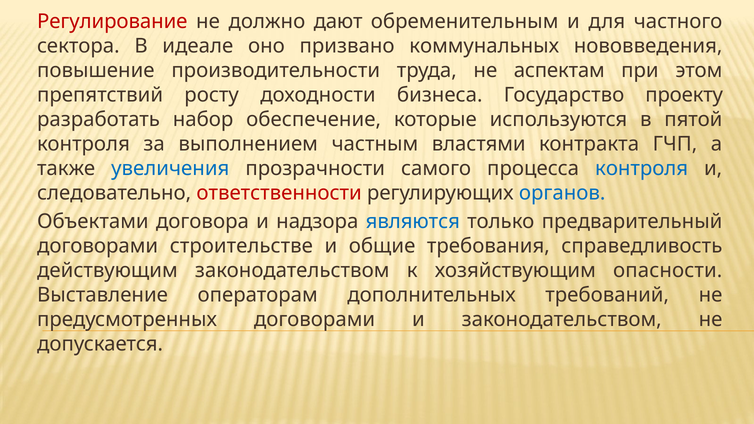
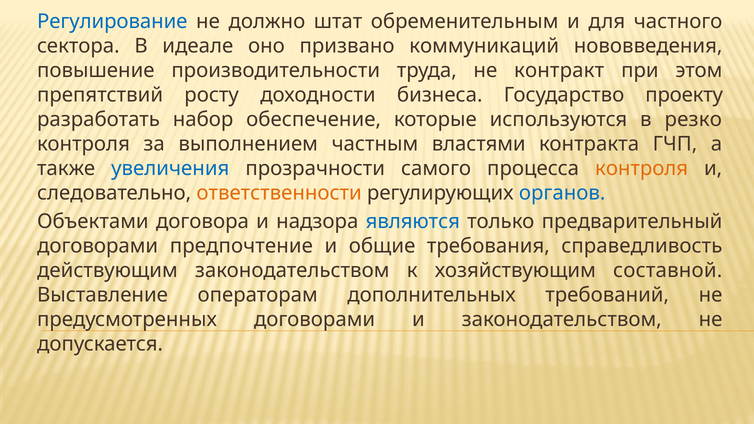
Регулирование colour: red -> blue
дают: дают -> штат
коммунальных: коммунальных -> коммуникаций
аспектам: аспектам -> контракт
пятой: пятой -> резко
контроля at (642, 168) colour: blue -> orange
ответственности colour: red -> orange
строительстве: строительстве -> предпочтение
опасности: опасности -> составной
